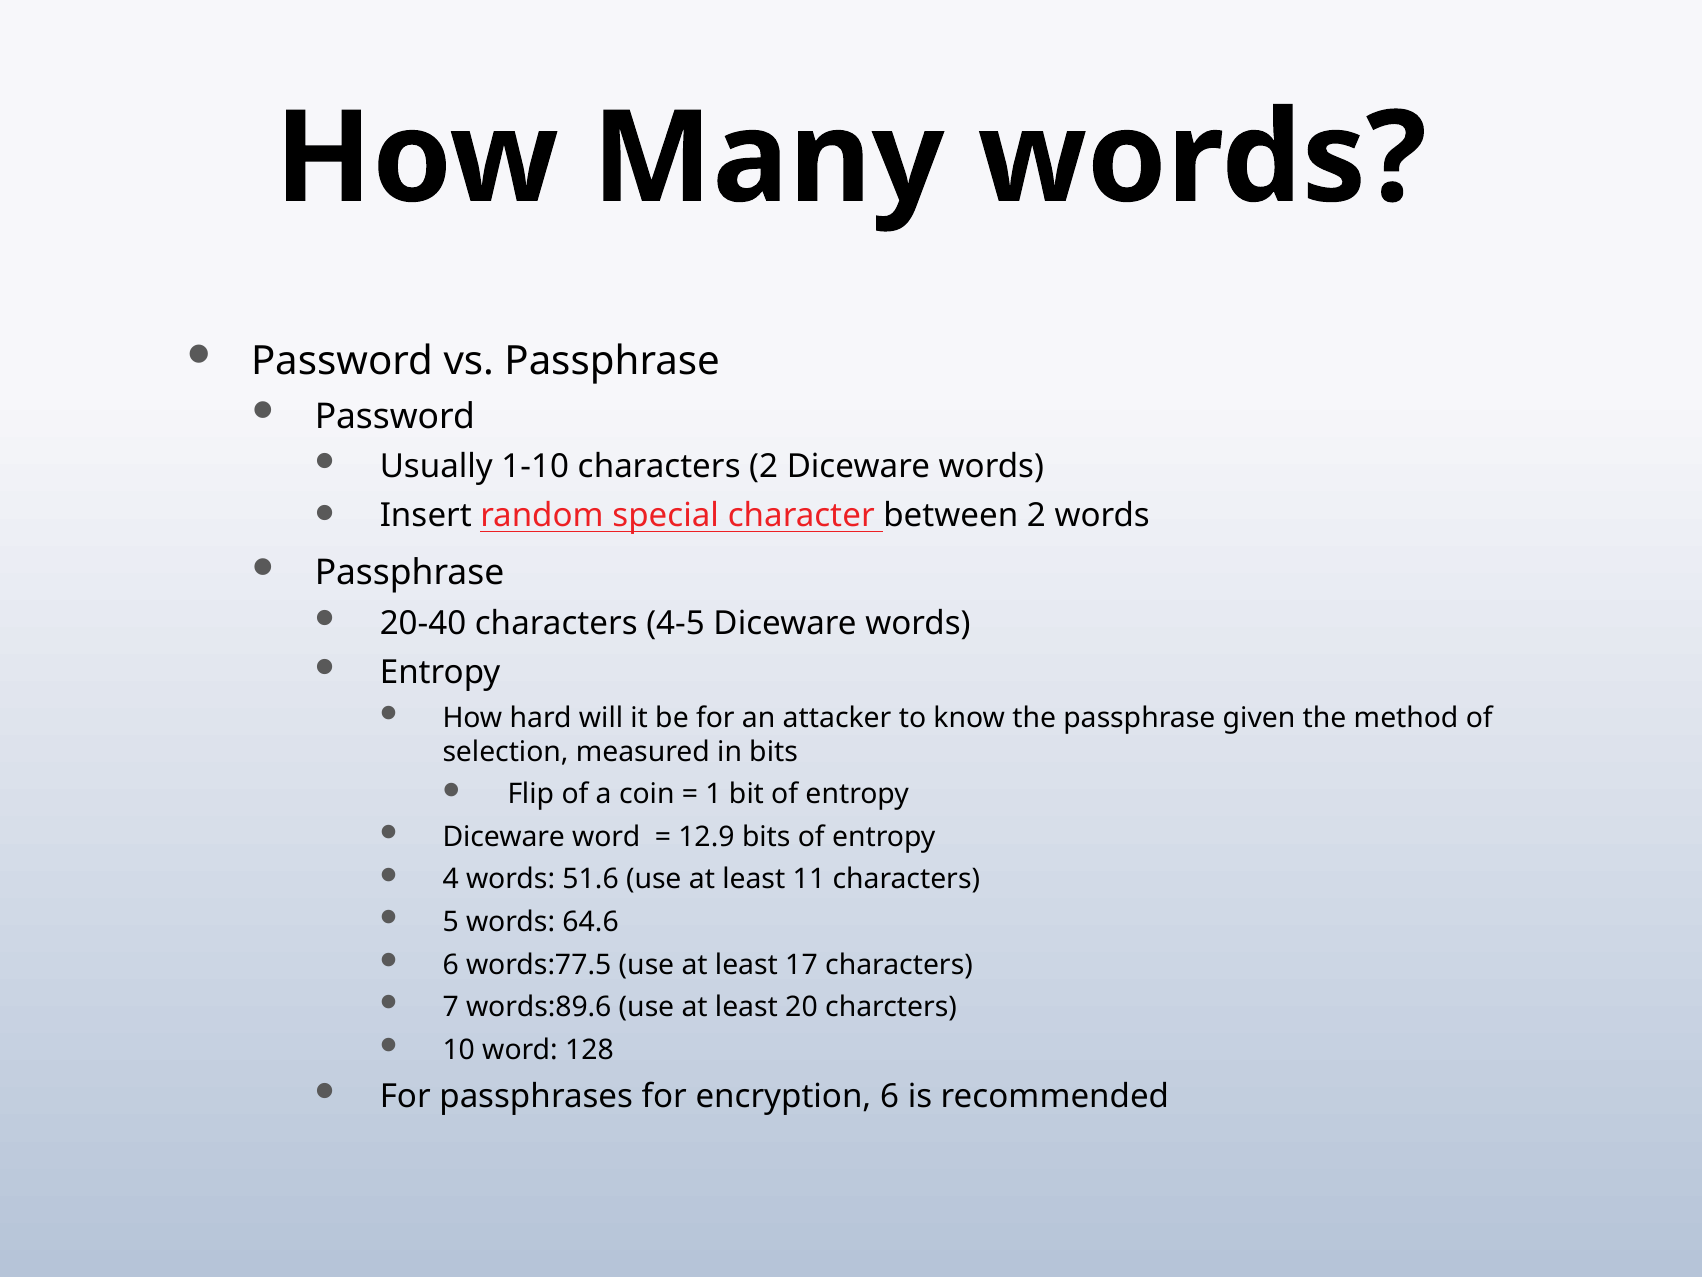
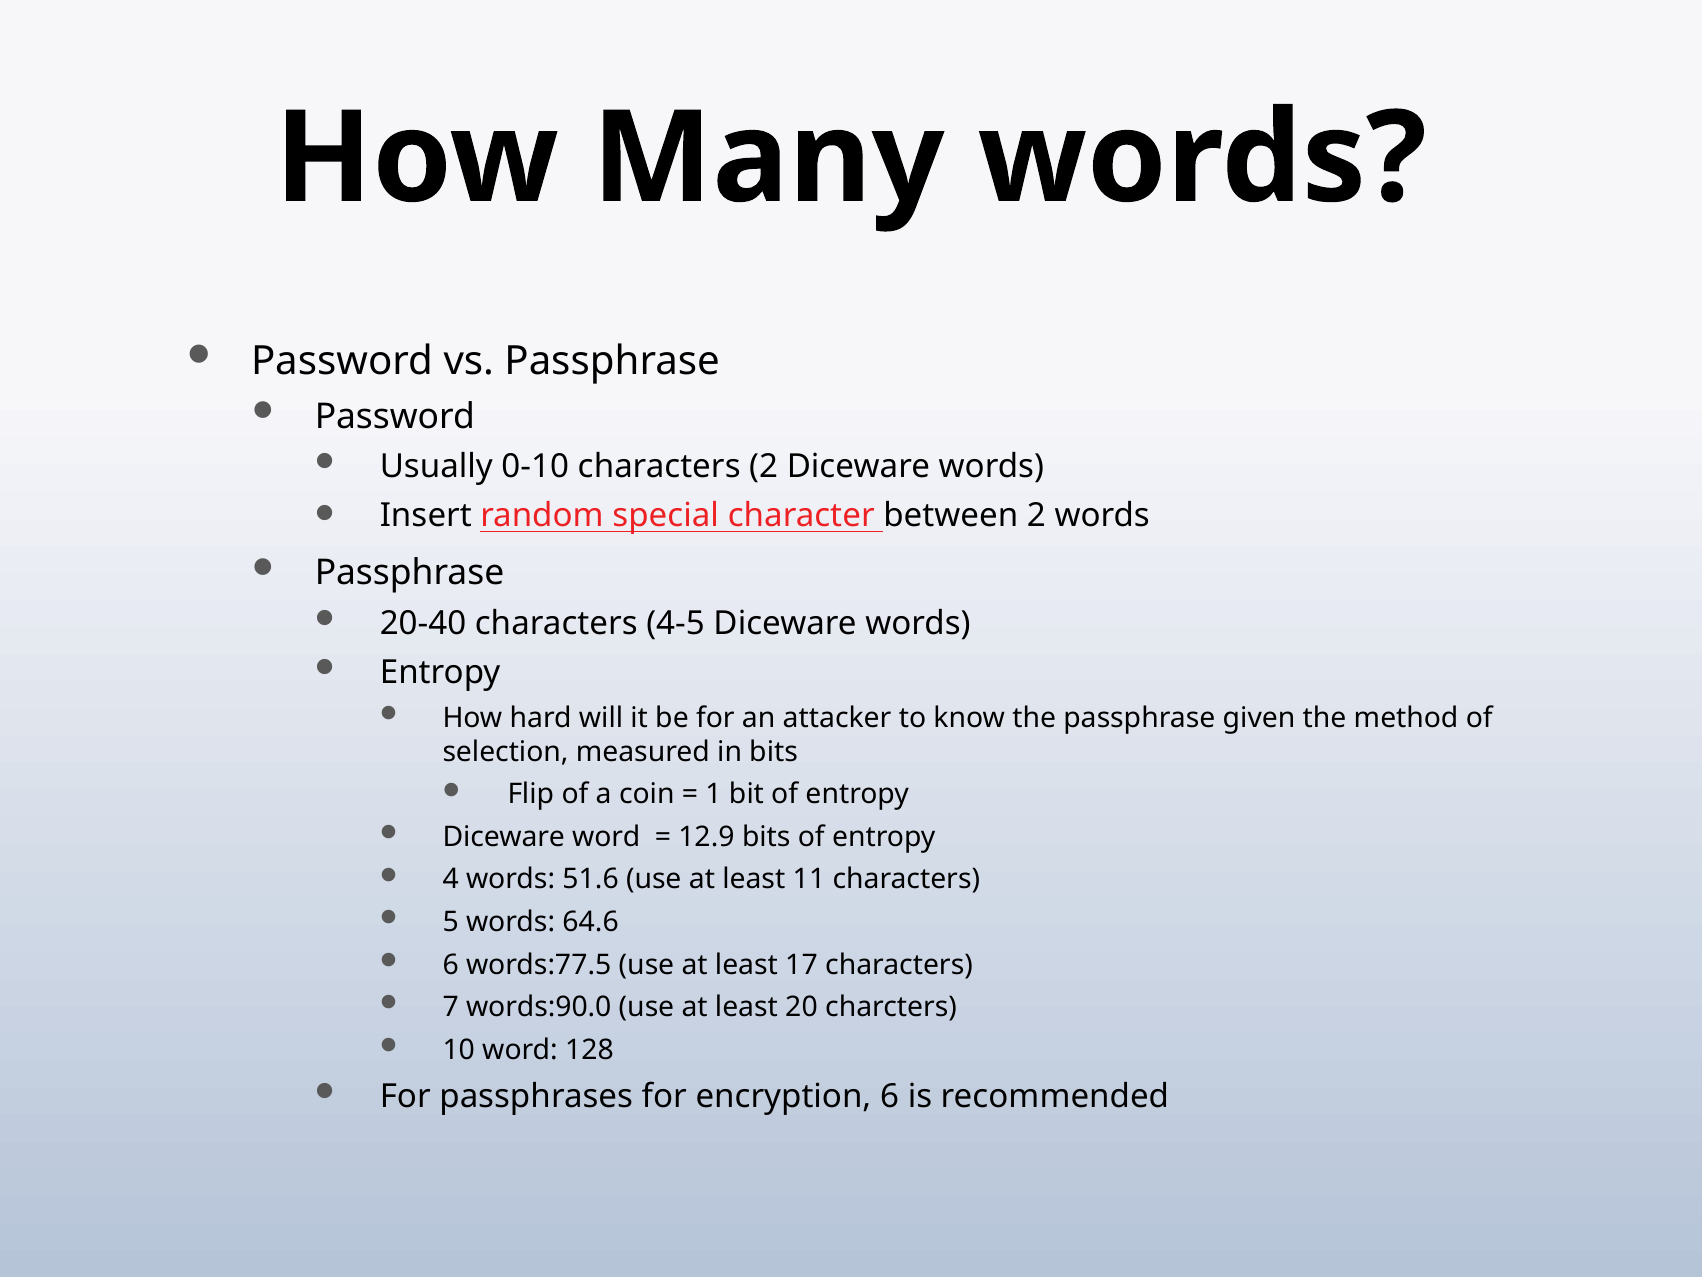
1-10: 1-10 -> 0-10
words:89.6: words:89.6 -> words:90.0
